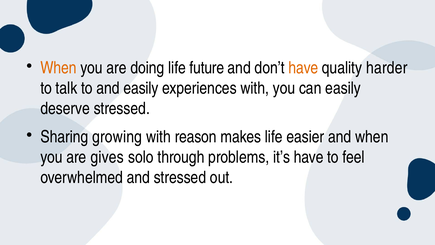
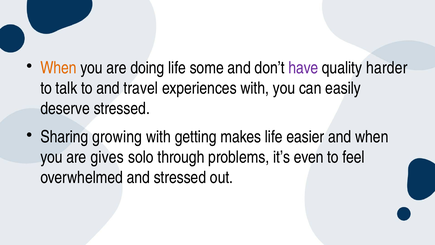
future: future -> some
have at (303, 68) colour: orange -> purple
and easily: easily -> travel
reason: reason -> getting
it’s have: have -> even
